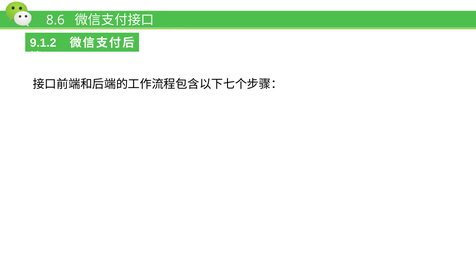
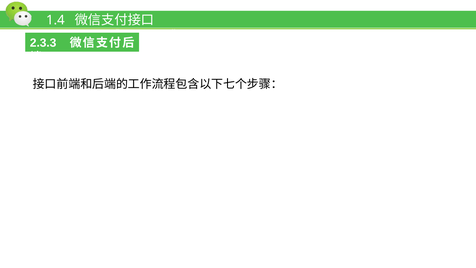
8.6: 8.6 -> 1.4
9.1.2: 9.1.2 -> 2.3.3
